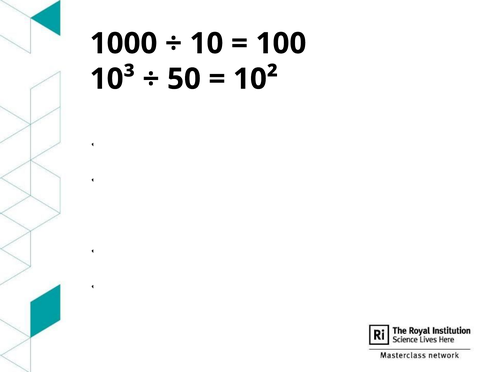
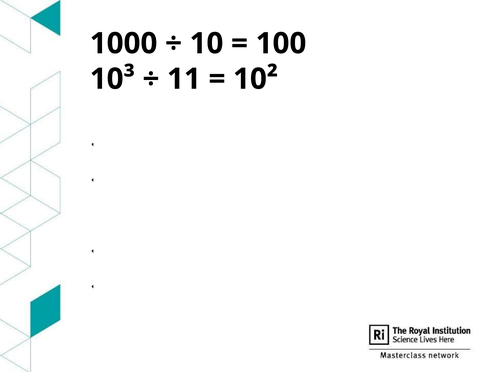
50: 50 -> 11
